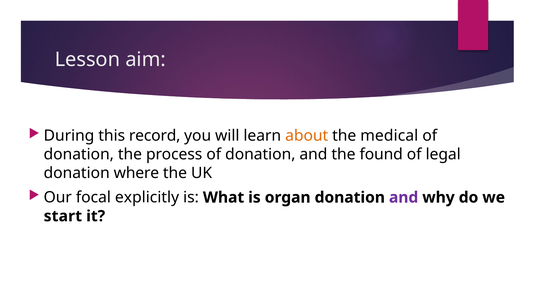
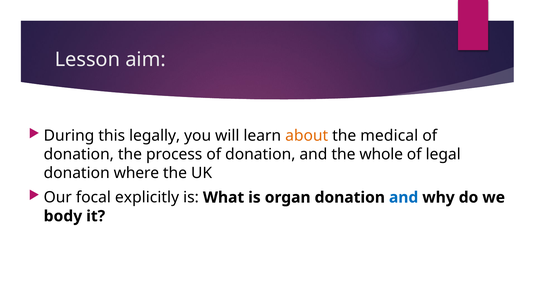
record: record -> legally
found: found -> whole
and at (404, 197) colour: purple -> blue
start: start -> body
